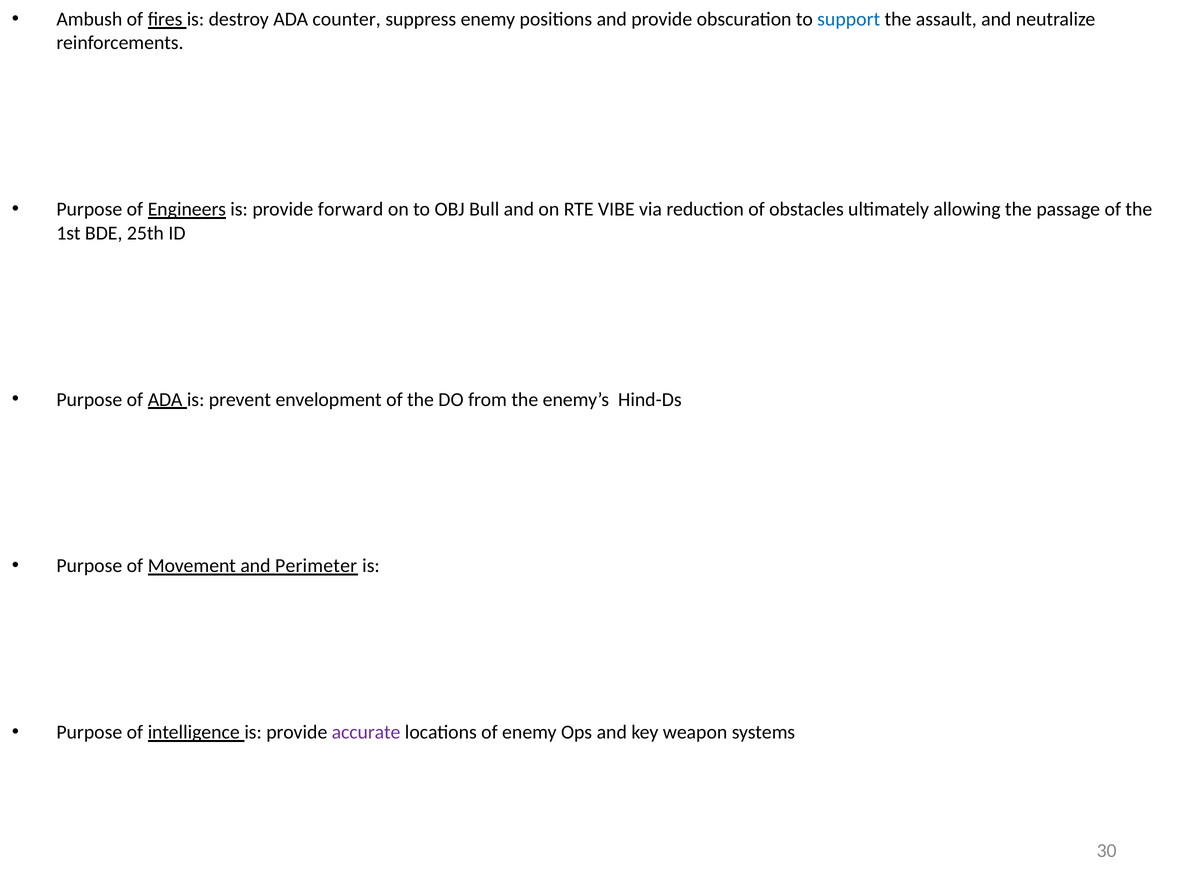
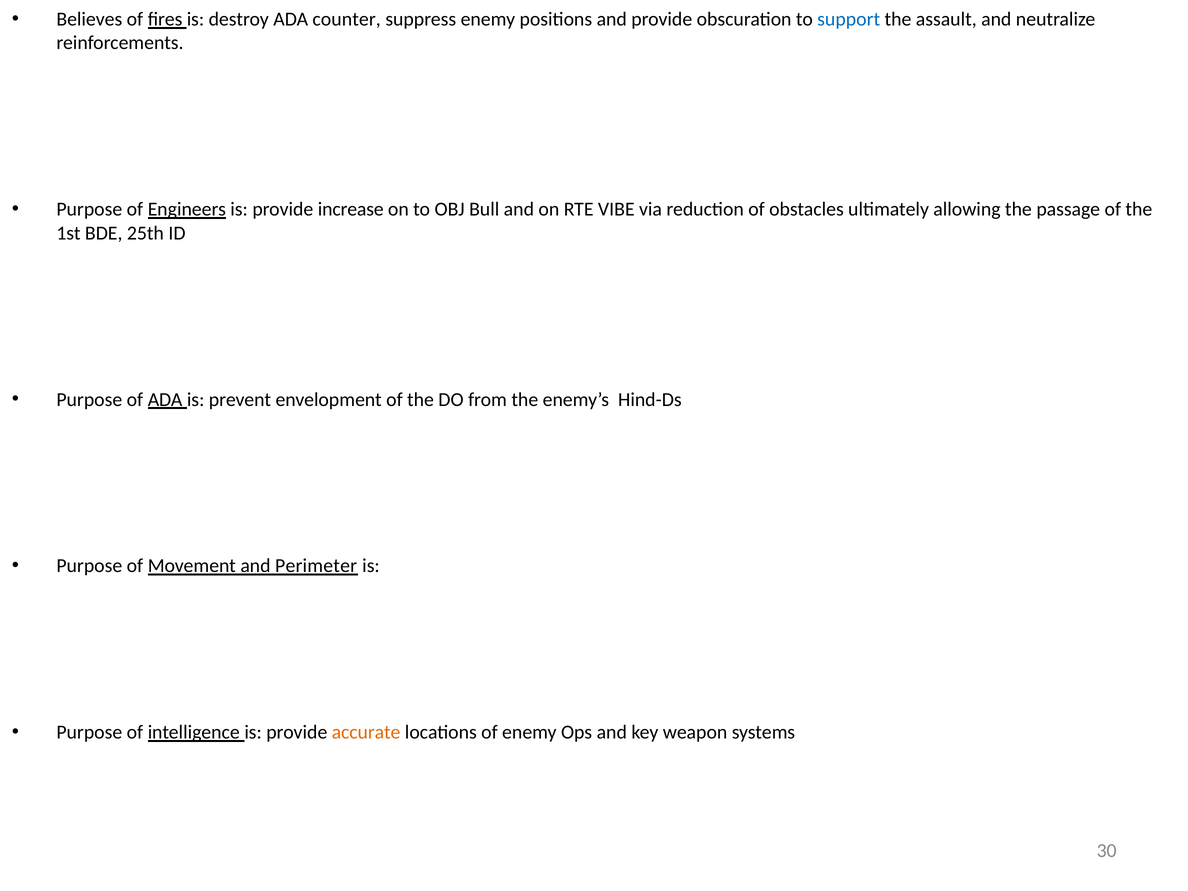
Ambush: Ambush -> Believes
forward: forward -> increase
accurate colour: purple -> orange
